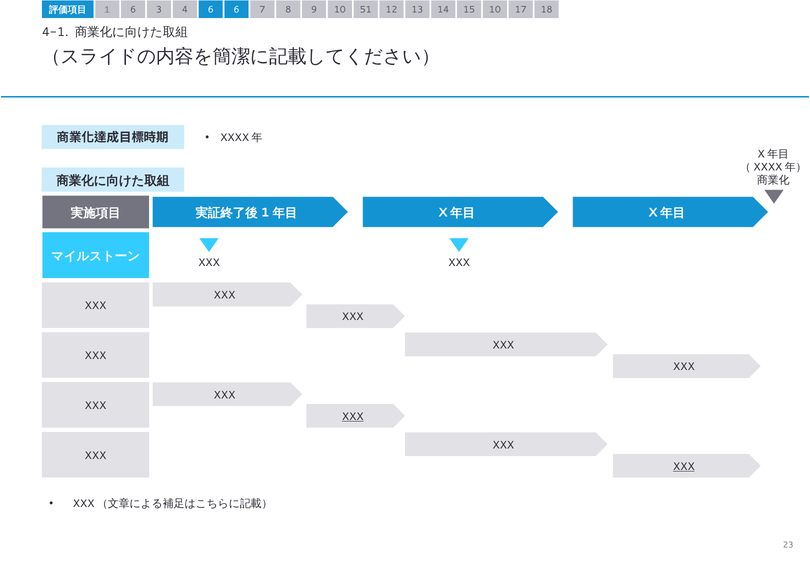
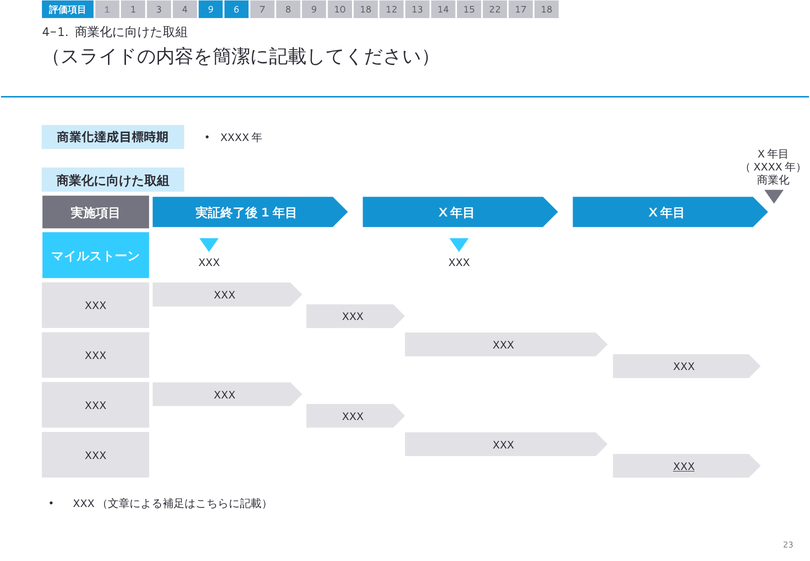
１ 6: 6 -> 1
4 6: 6 -> 9
10 51: 51 -> 18
15 10: 10 -> 22
XXX at (353, 416) underline: present -> none
